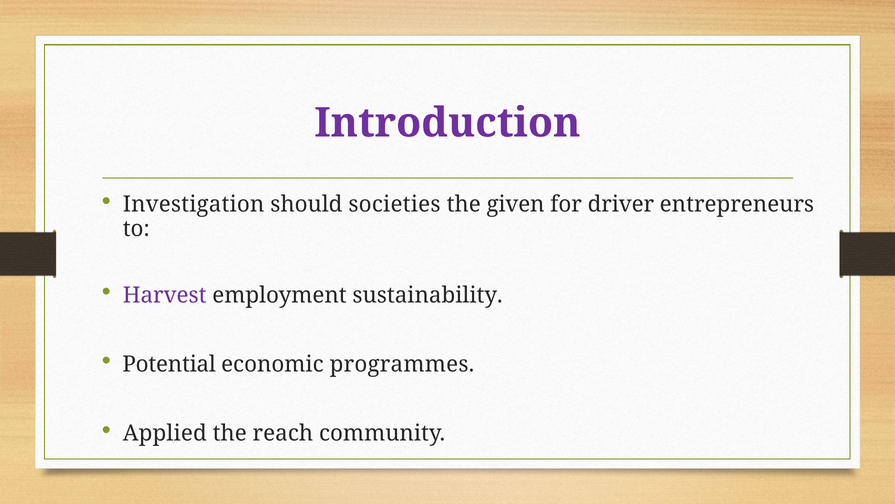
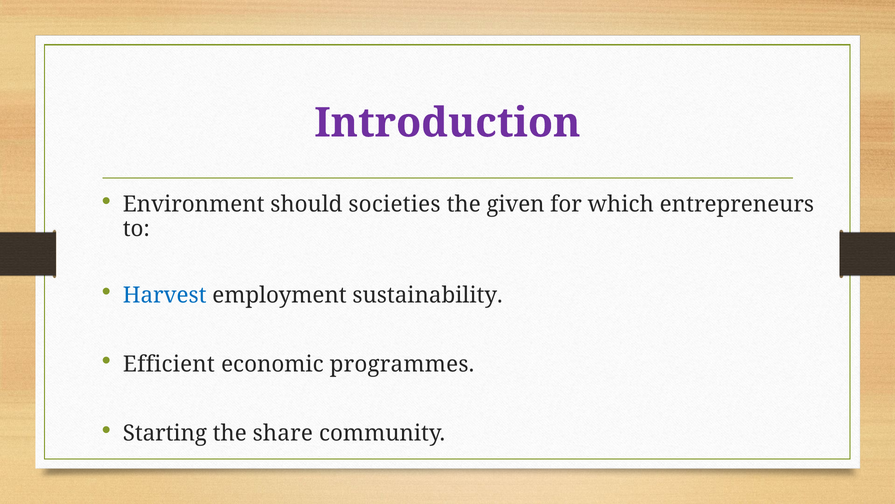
Investigation: Investigation -> Environment
driver: driver -> which
Harvest colour: purple -> blue
Potential: Potential -> Efficient
Applied: Applied -> Starting
reach: reach -> share
